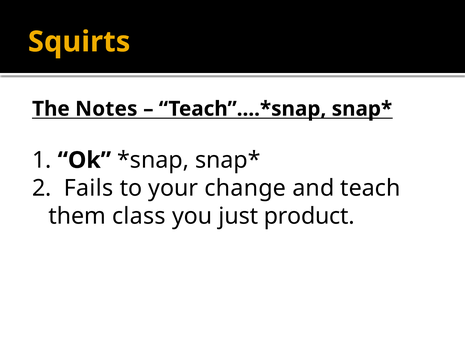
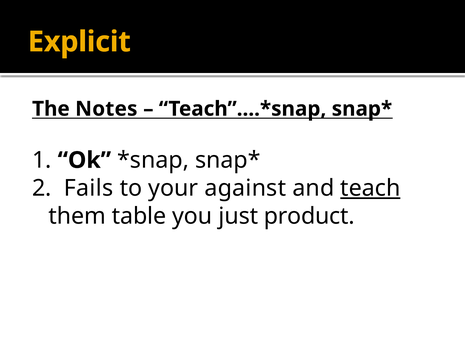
Squirts: Squirts -> Explicit
change: change -> against
teach underline: none -> present
class: class -> table
